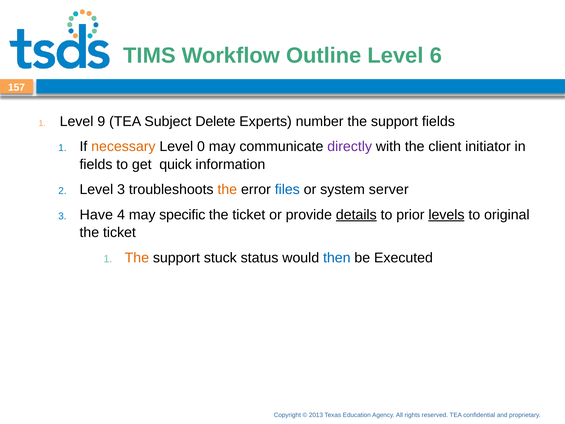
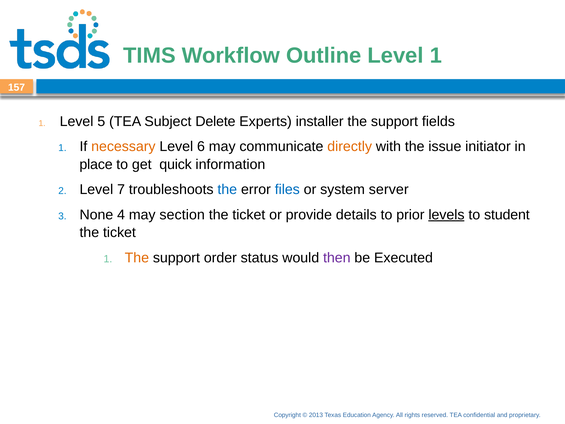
6 at (436, 56): 6 -> 1
9: 9 -> 5
number: number -> installer
0: 0 -> 6
directly colour: purple -> orange
client: client -> issue
fields at (96, 165): fields -> place
Level 3: 3 -> 7
the at (227, 190) colour: orange -> blue
Have: Have -> None
specific: specific -> section
details underline: present -> none
original: original -> student
stuck: stuck -> order
then colour: blue -> purple
